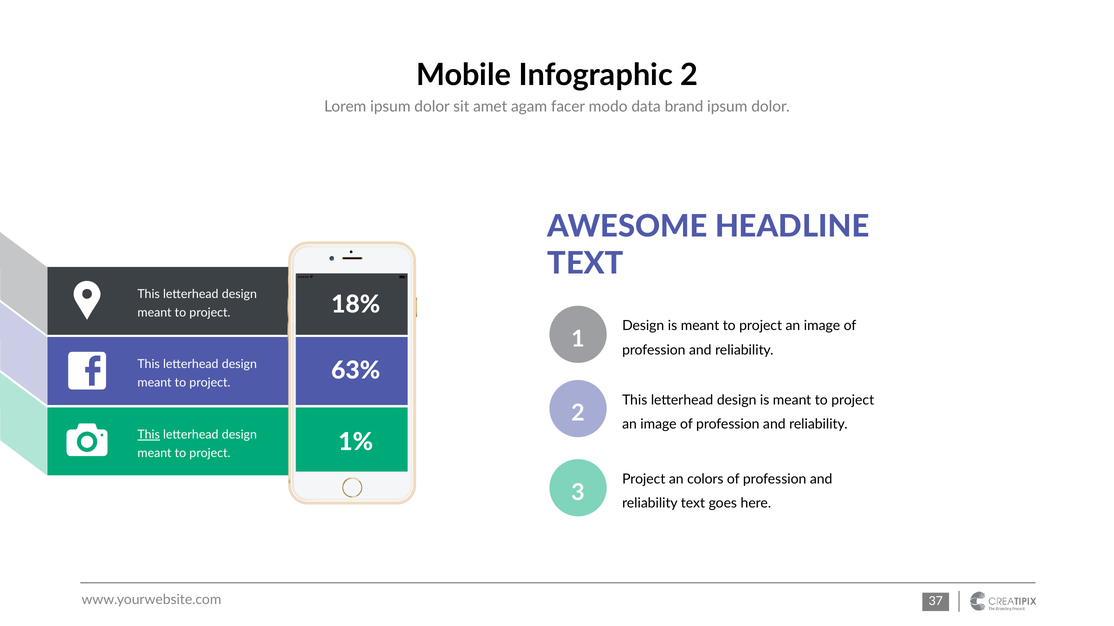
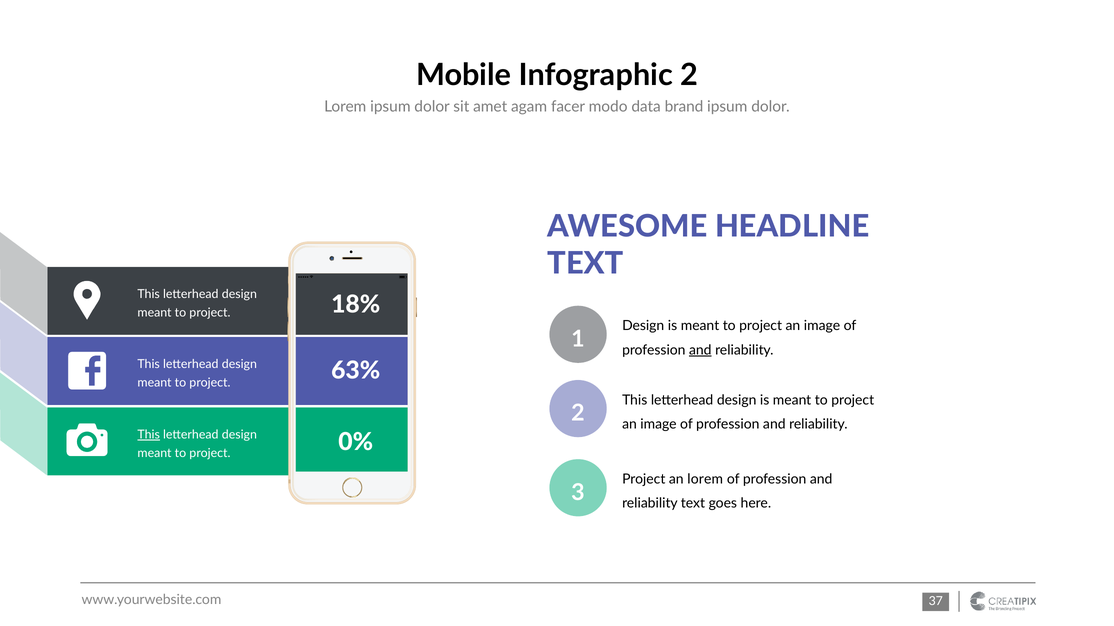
and at (700, 350) underline: none -> present
1%: 1% -> 0%
an colors: colors -> lorem
